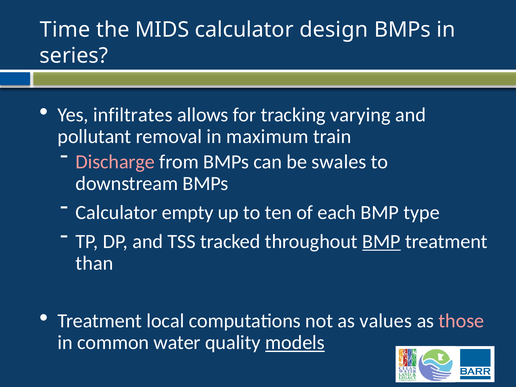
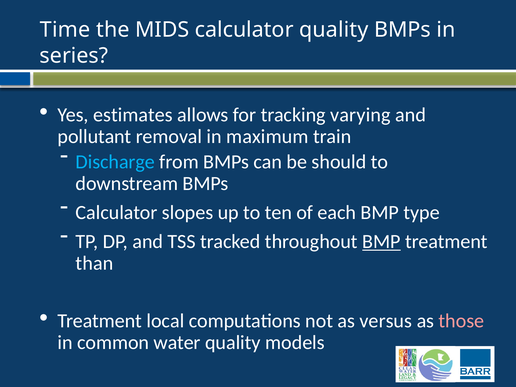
calculator design: design -> quality
infiltrates: infiltrates -> estimates
Discharge colour: pink -> light blue
swales: swales -> should
empty: empty -> slopes
values: values -> versus
models underline: present -> none
